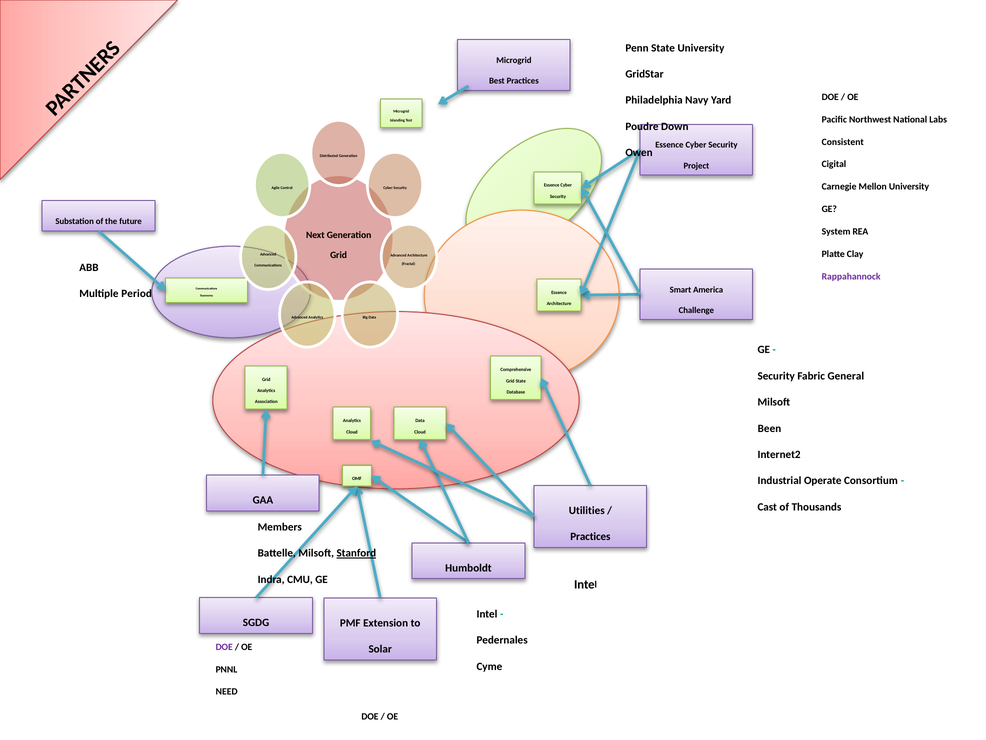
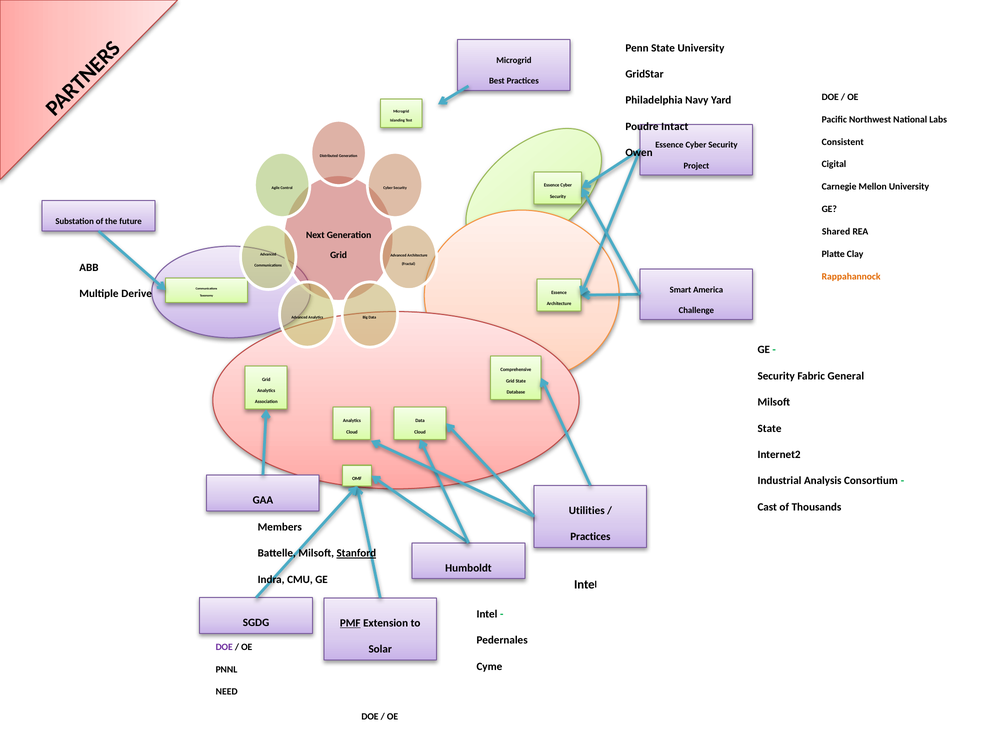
Down: Down -> Intact
System: System -> Shared
Rappahannock colour: purple -> orange
Period: Period -> Derive
Been at (769, 428): Been -> State
Operate: Operate -> Analysis
PMF underline: none -> present
